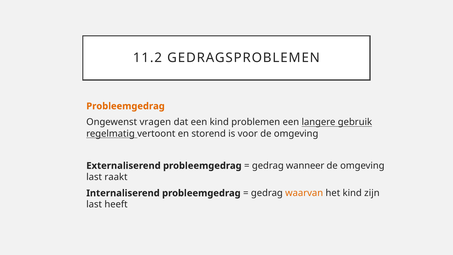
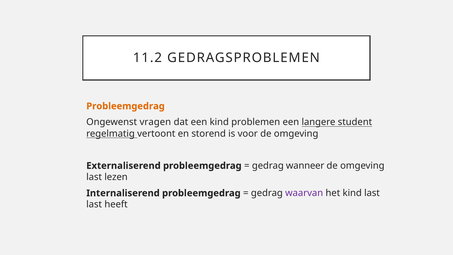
gebruik: gebruik -> student
raakt: raakt -> lezen
waarvan colour: orange -> purple
kind zijn: zijn -> last
